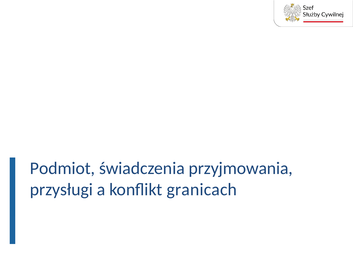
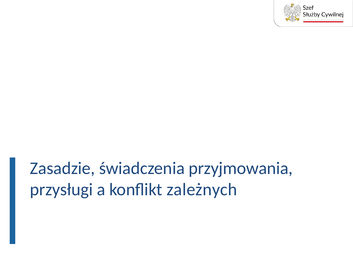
Podmiot: Podmiot -> Zasadzie
granicach: granicach -> zależnych
